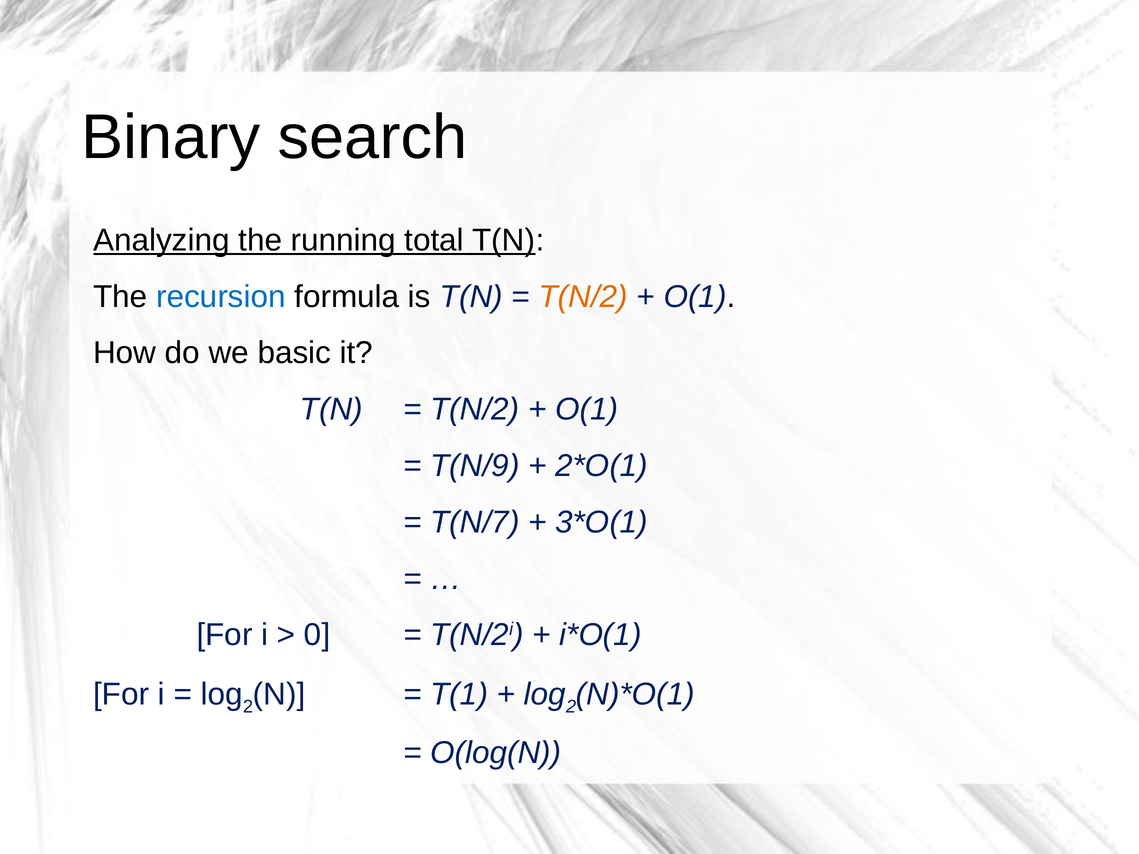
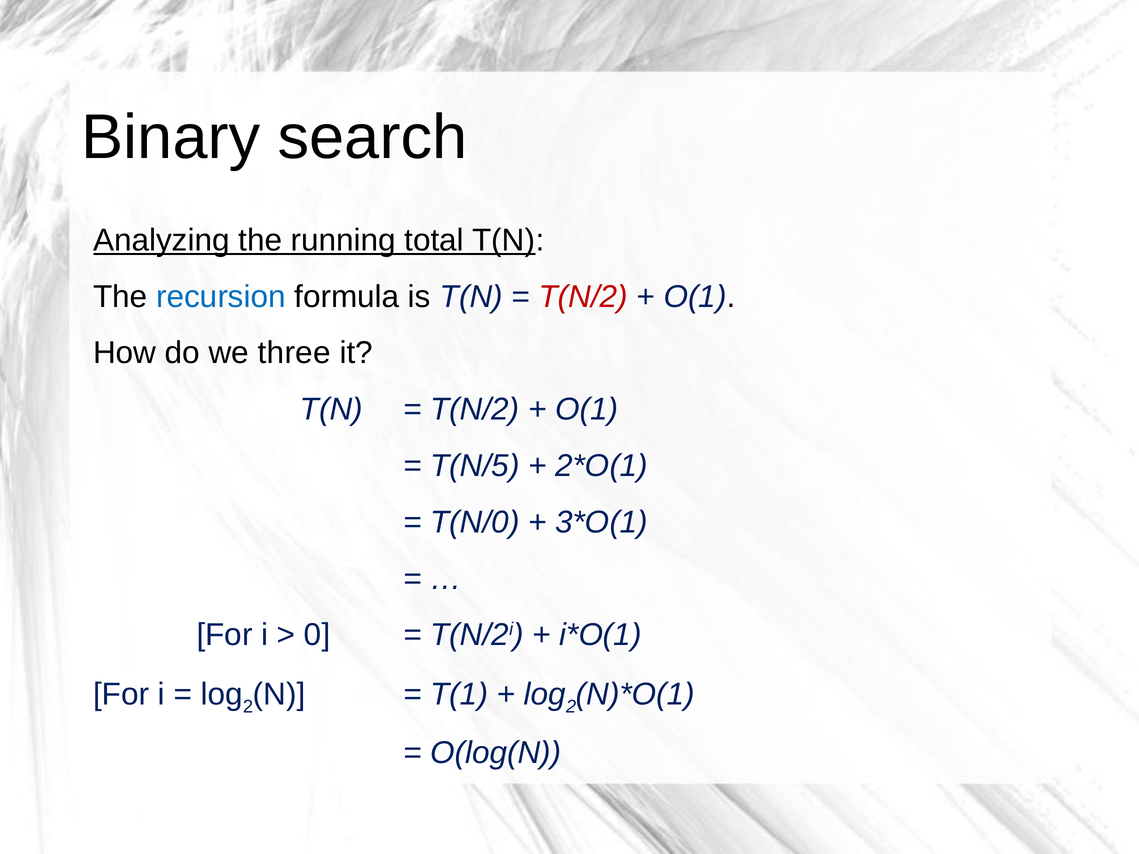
T(N/2 at (583, 297) colour: orange -> red
basic: basic -> three
T(N/9: T(N/9 -> T(N/5
T(N/7: T(N/7 -> T(N/0
